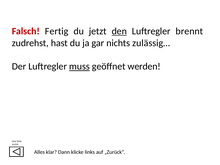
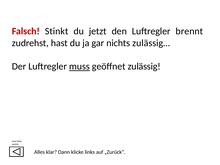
Fertig: Fertig -> Stinkt
den underline: present -> none
werden: werden -> zulässig
